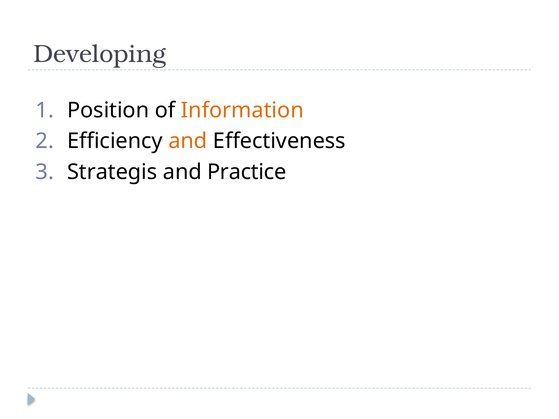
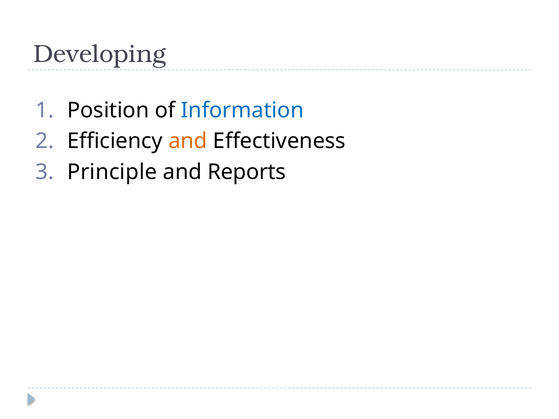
Information colour: orange -> blue
Strategis: Strategis -> Principle
Practice: Practice -> Reports
